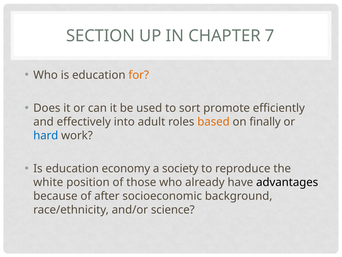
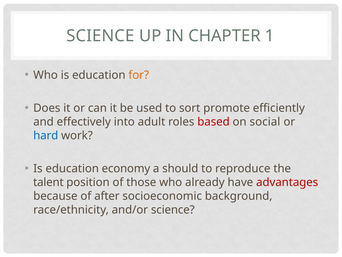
SECTION at (101, 36): SECTION -> SCIENCE
7: 7 -> 1
based colour: orange -> red
finally: finally -> social
society: society -> should
white: white -> talent
advantages colour: black -> red
